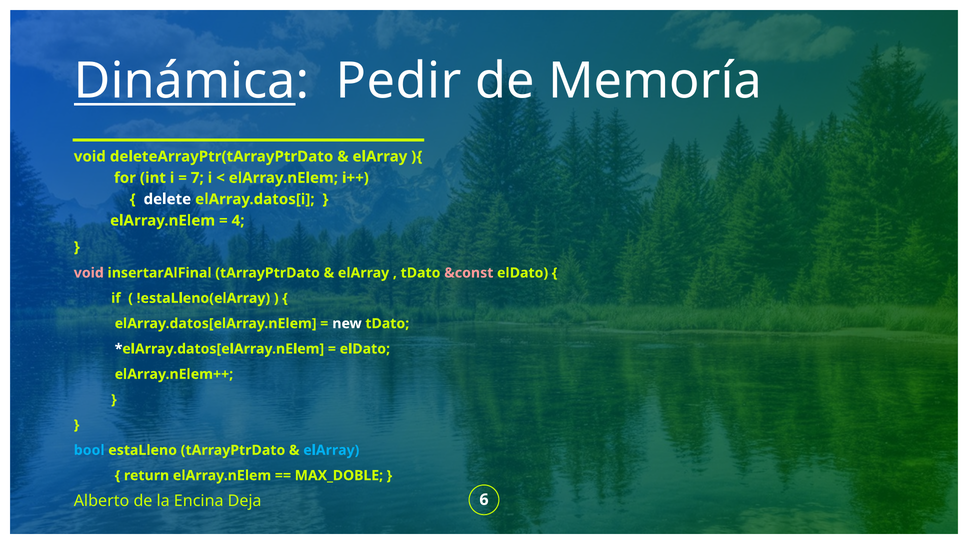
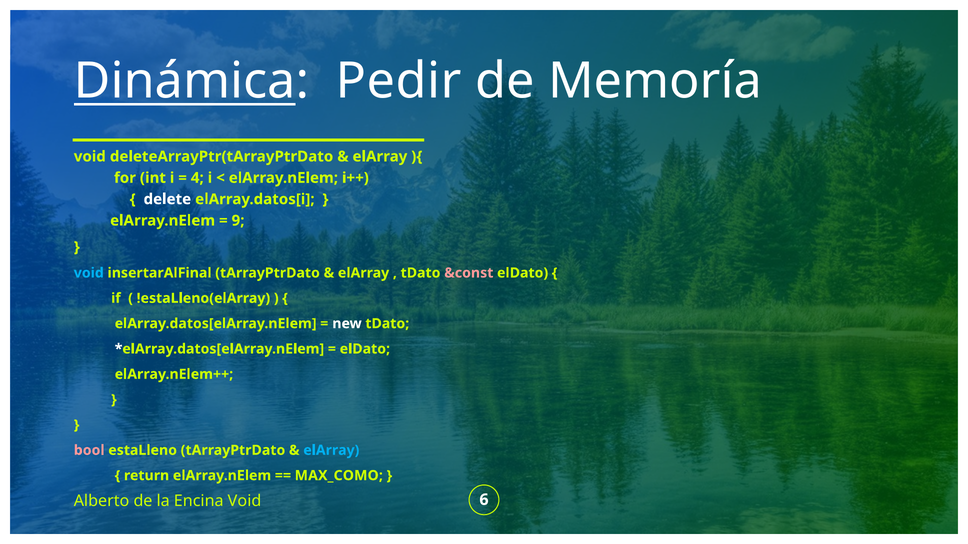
7: 7 -> 4
4: 4 -> 9
void at (89, 273) colour: pink -> light blue
bool colour: light blue -> pink
MAX_DOBLE: MAX_DOBLE -> MAX_COMO
Encina Deja: Deja -> Void
